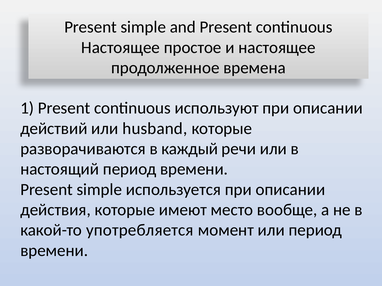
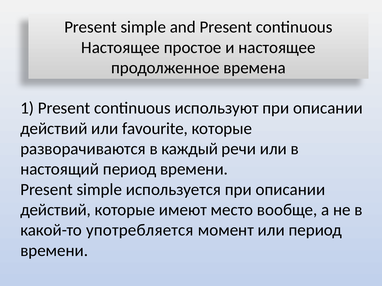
husband: husband -> favourite
действия at (56, 210): действия -> действий
